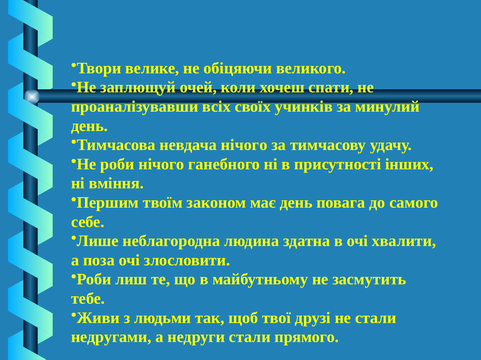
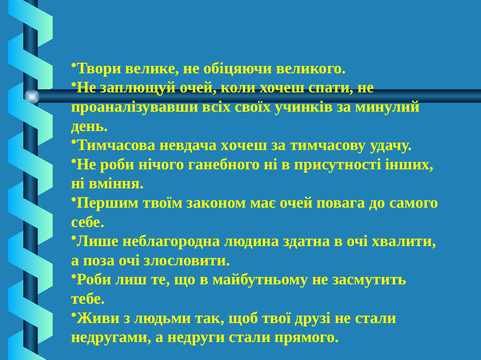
невдача нічого: нічого -> хочеш
має день: день -> очей
